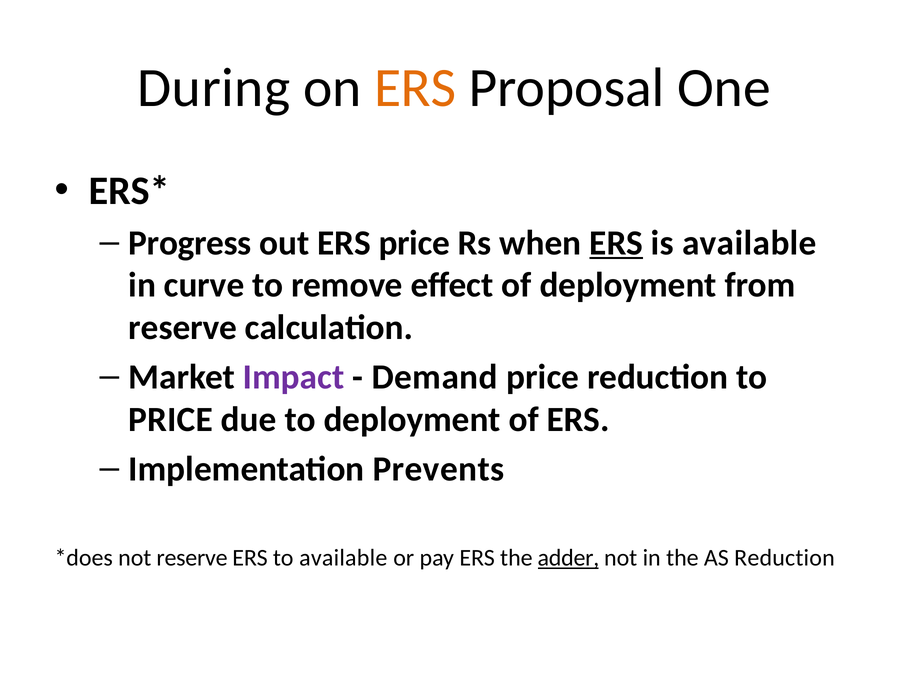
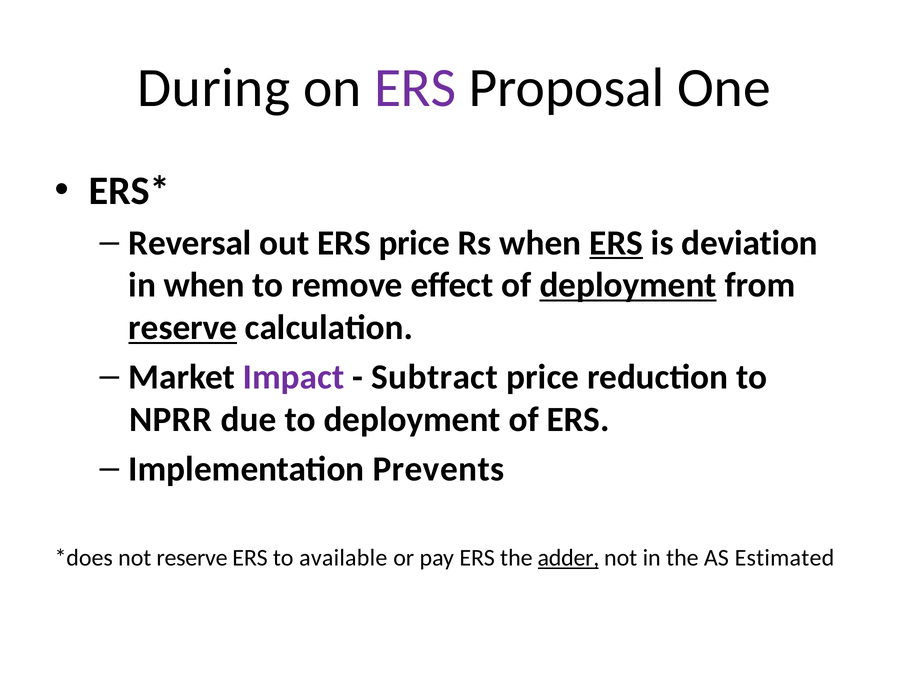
ERS at (415, 88) colour: orange -> purple
Progress: Progress -> Reversal
is available: available -> deviation
in curve: curve -> when
deployment at (628, 285) underline: none -> present
reserve at (183, 328) underline: none -> present
Demand: Demand -> Subtract
PRICE at (171, 419): PRICE -> NPRR
AS Reduction: Reduction -> Estimated
